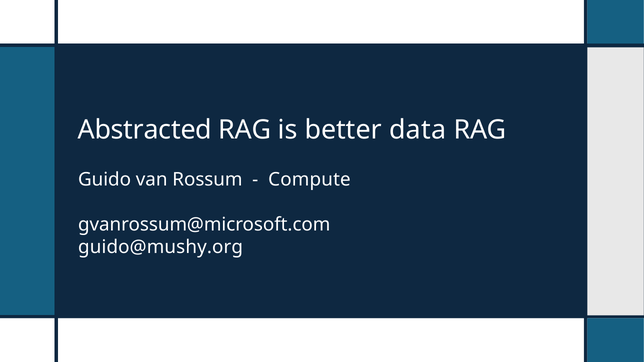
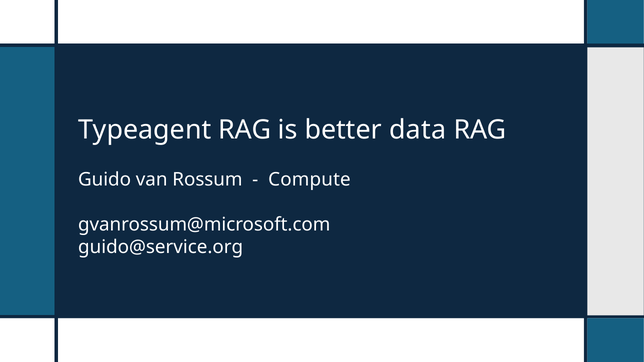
Abstracted: Abstracted -> Typeagent
guido@mushy.org: guido@mushy.org -> guido@service.org
